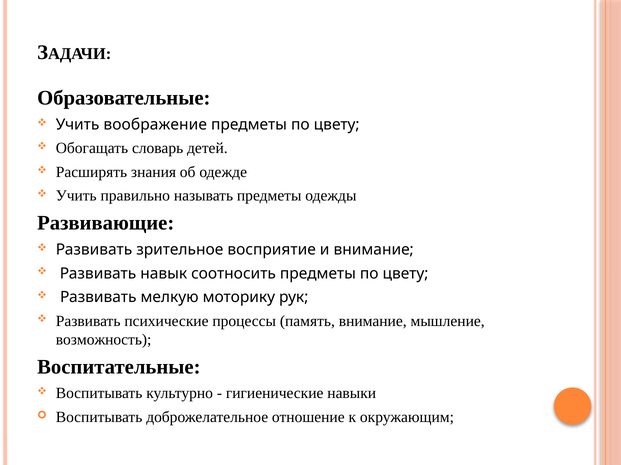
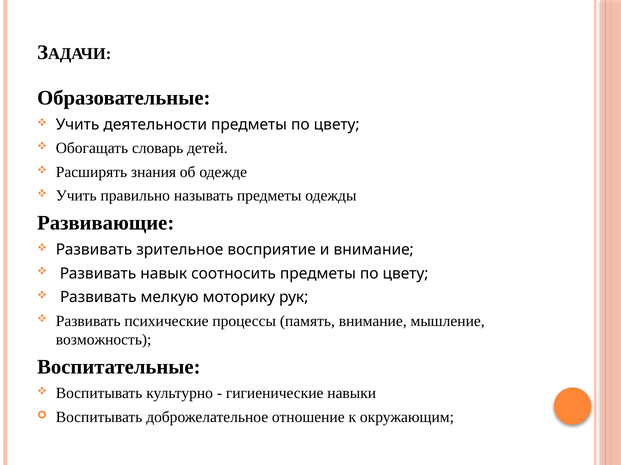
воображение: воображение -> деятельности
